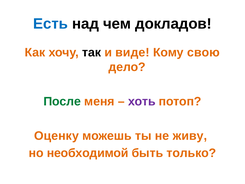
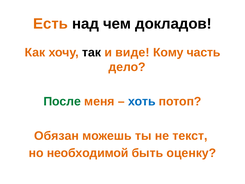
Есть colour: blue -> orange
свою: свою -> часть
хоть colour: purple -> blue
Оценку: Оценку -> Обязан
живу: живу -> текст
только: только -> оценку
